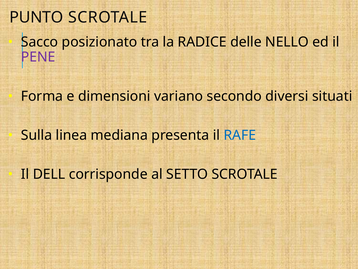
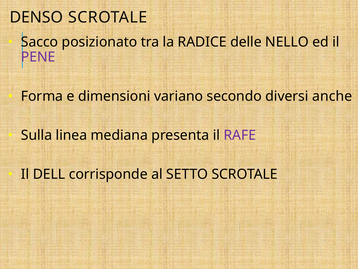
PUNTO: PUNTO -> DENSO
situati: situati -> anche
RAFE colour: blue -> purple
